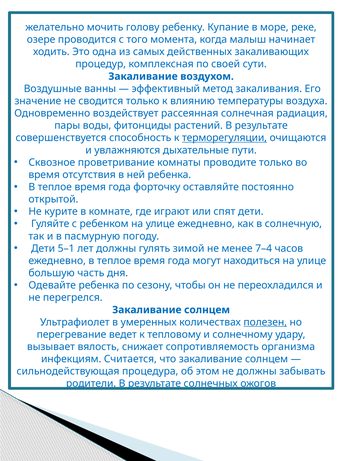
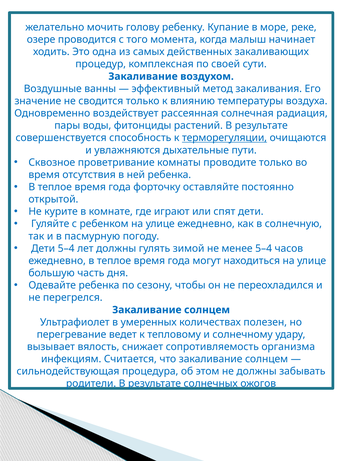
Дети 5–1: 5–1 -> 5–4
менее 7–4: 7–4 -> 5–4
полезен underline: present -> none
